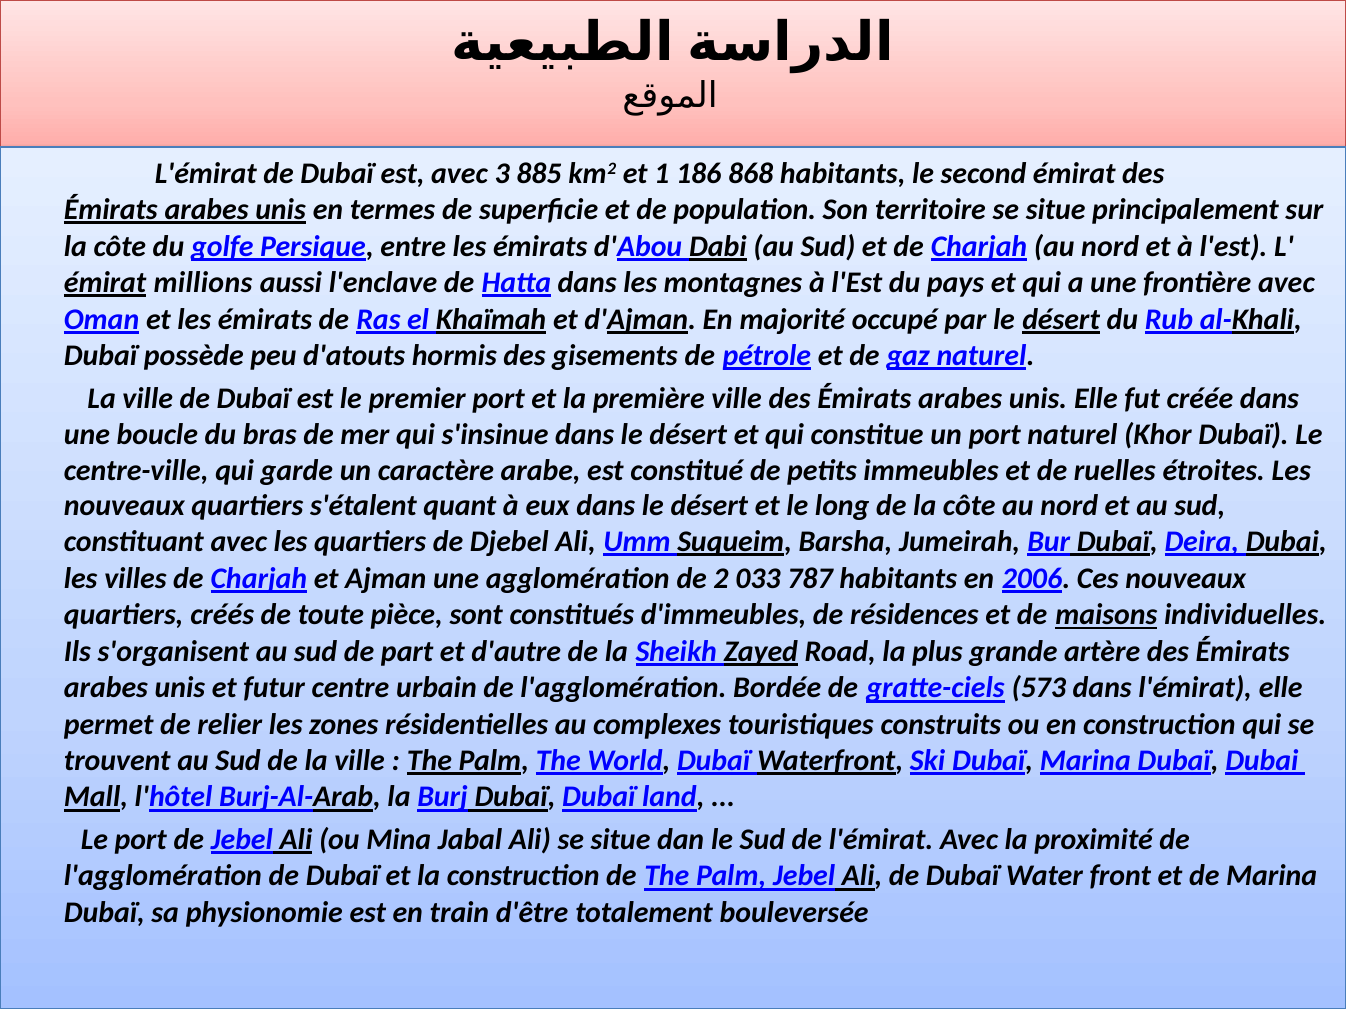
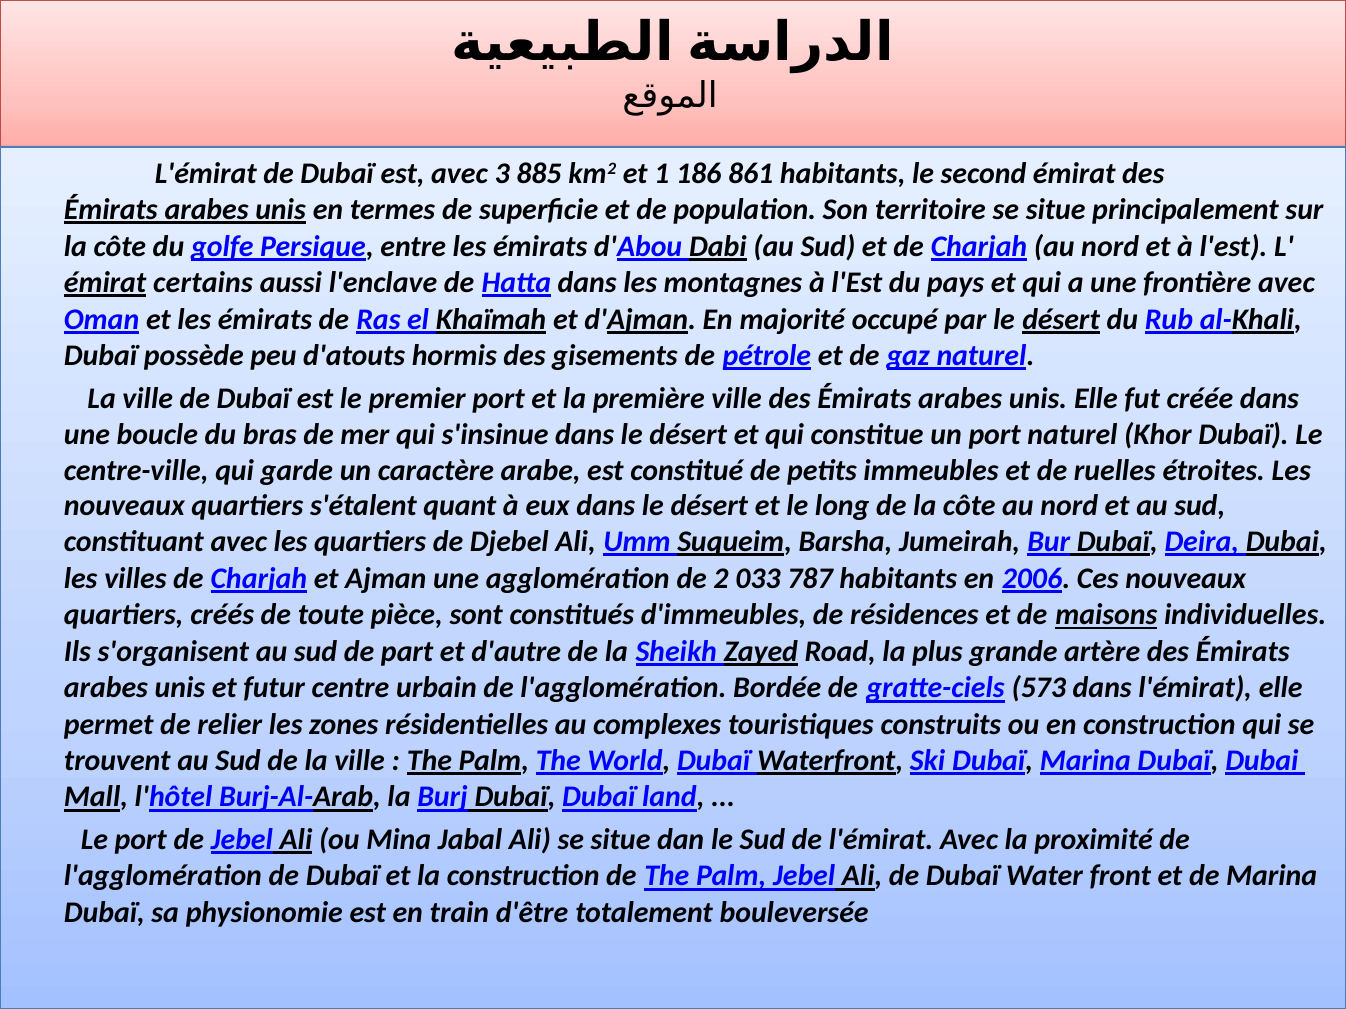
868: 868 -> 861
millions: millions -> certains
